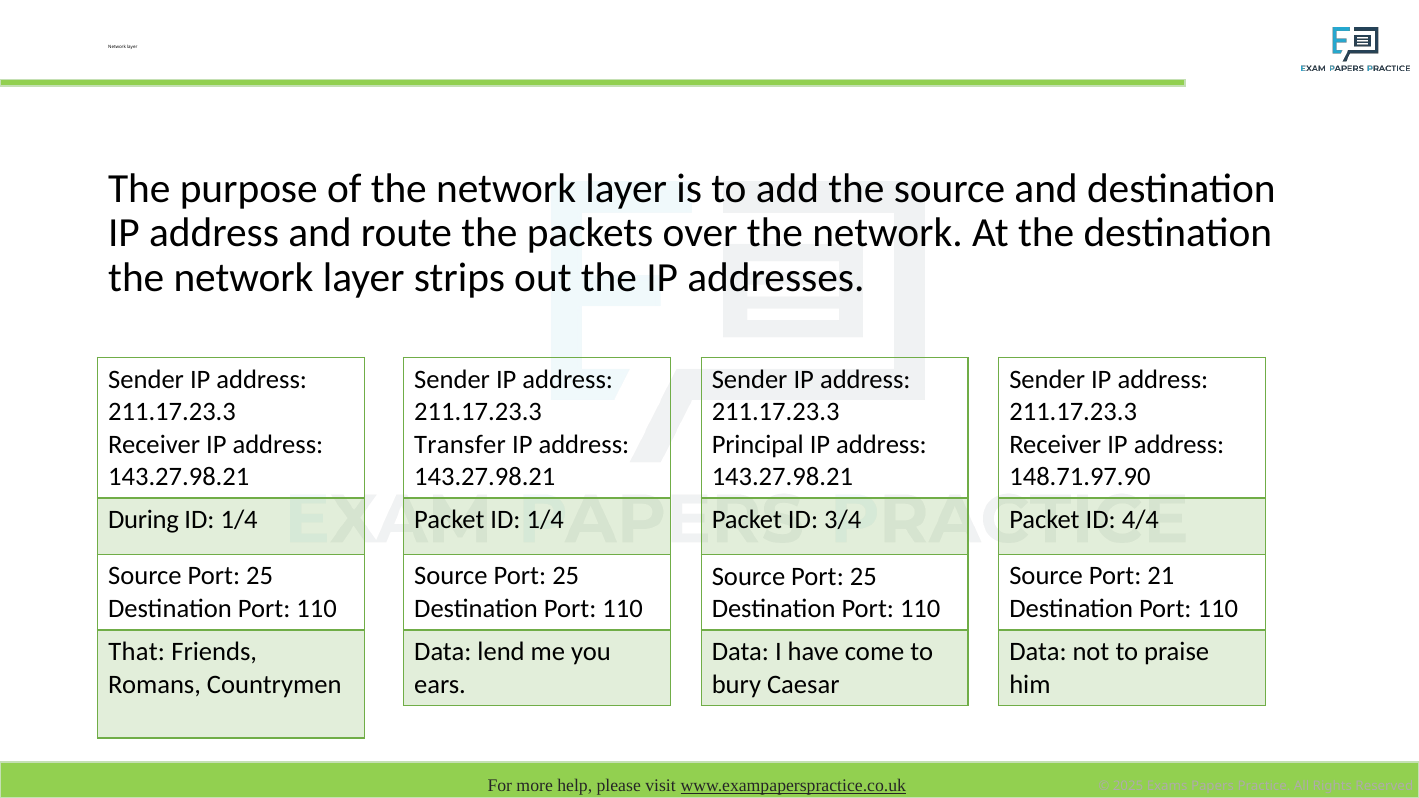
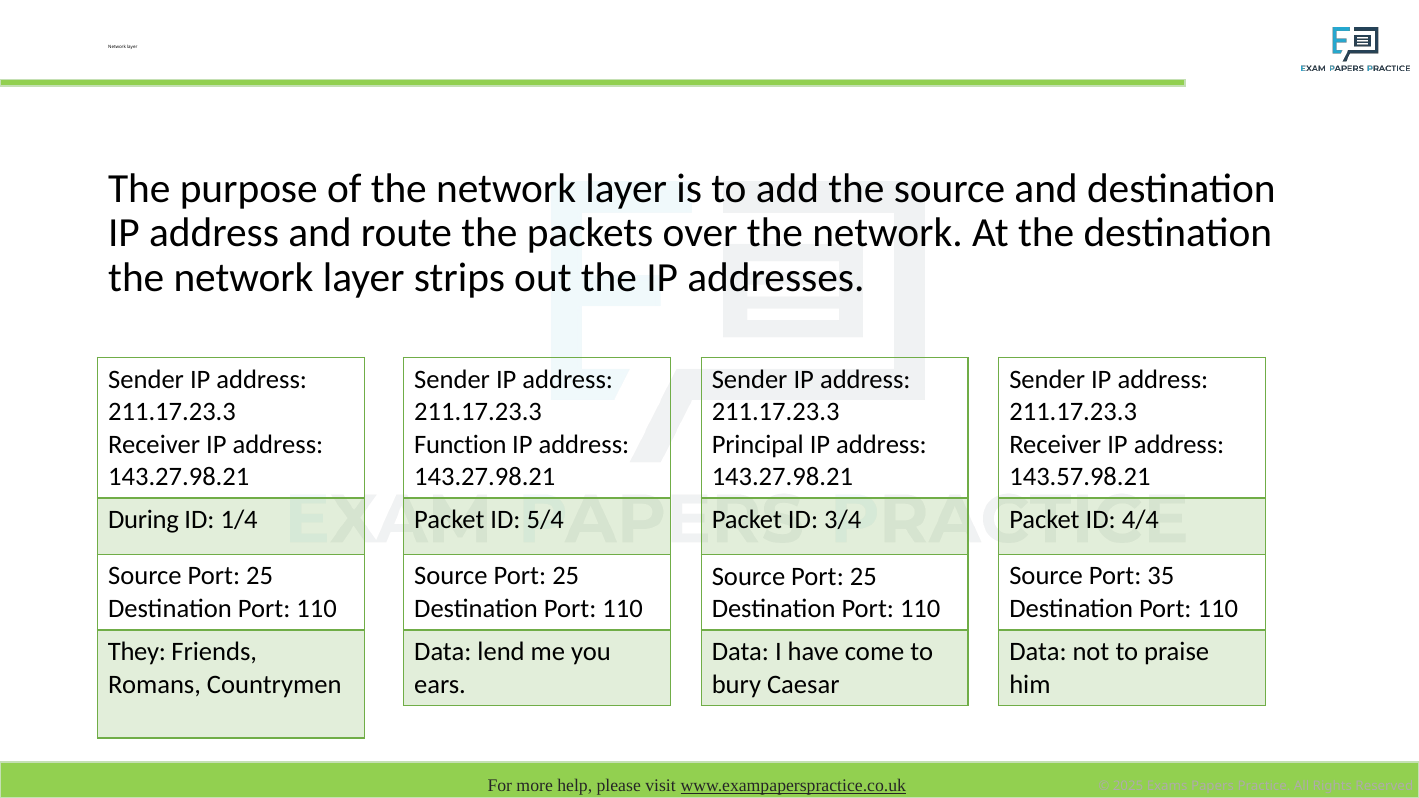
Transfer: Transfer -> Function
148.71.97.90: 148.71.97.90 -> 143.57.98.21
Packet ID 1/4: 1/4 -> 5/4
21: 21 -> 35
That: That -> They
